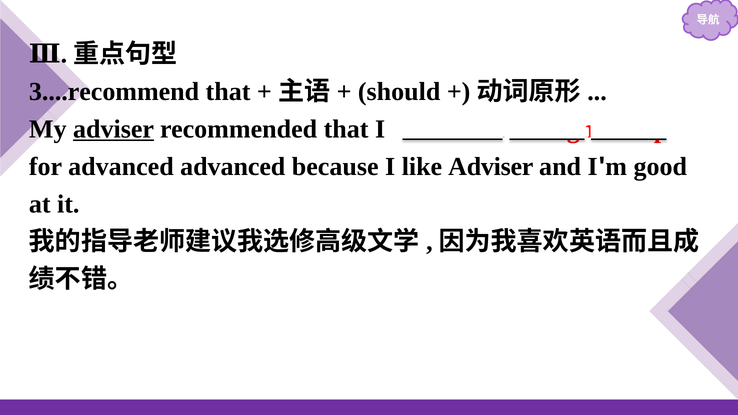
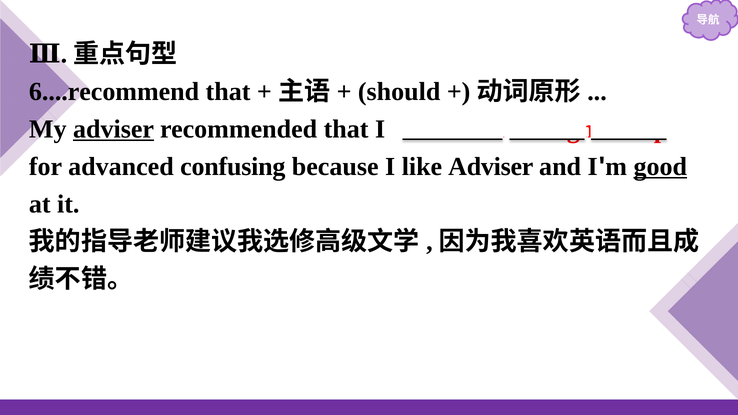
3....recommend: 3....recommend -> 6....recommend
advanced advanced: advanced -> confusing
good underline: none -> present
